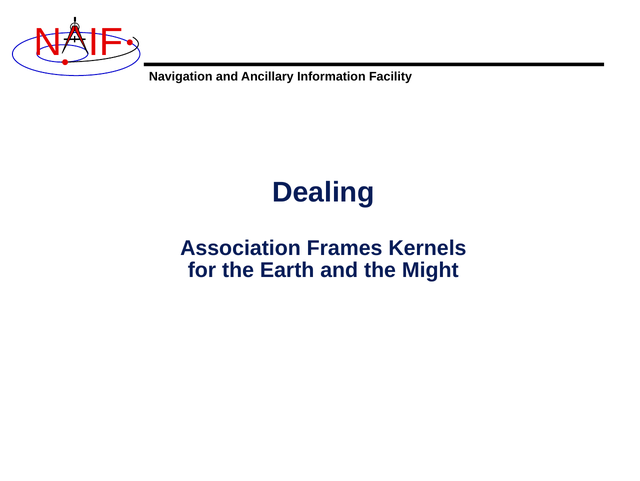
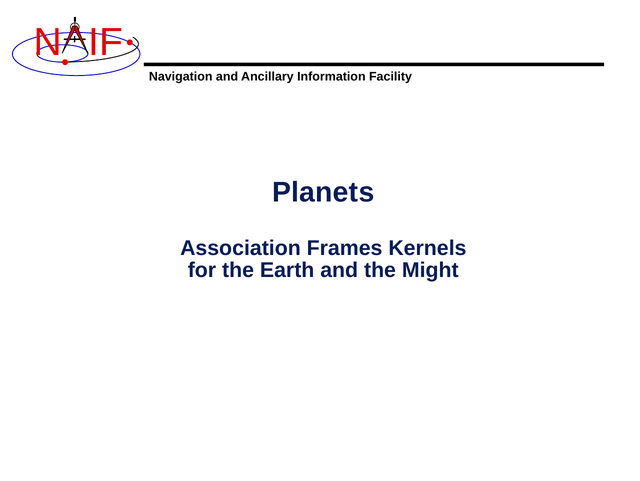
Dealing: Dealing -> Planets
